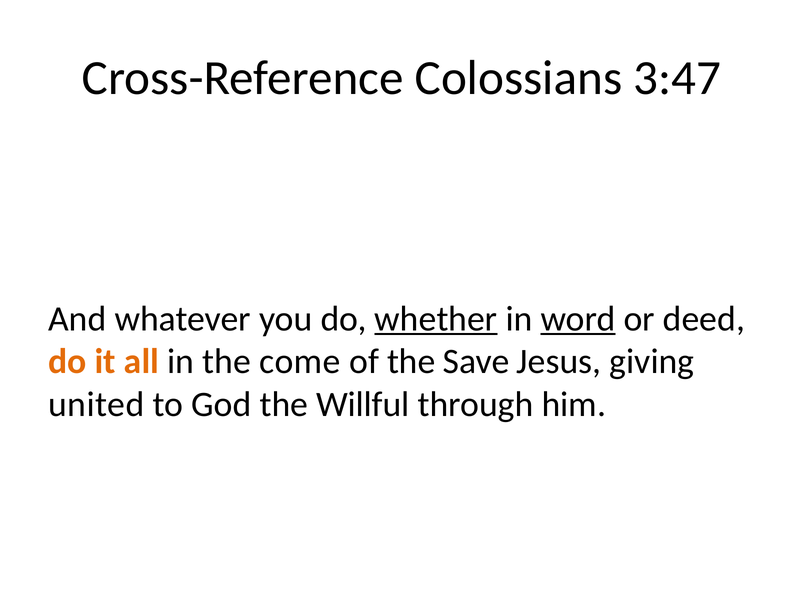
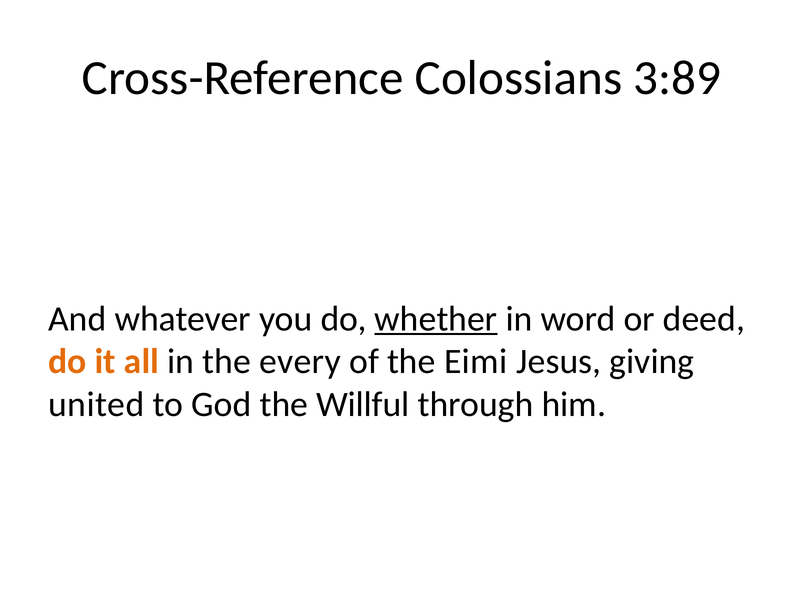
3:47: 3:47 -> 3:89
word underline: present -> none
come: come -> every
Save: Save -> Eimi
